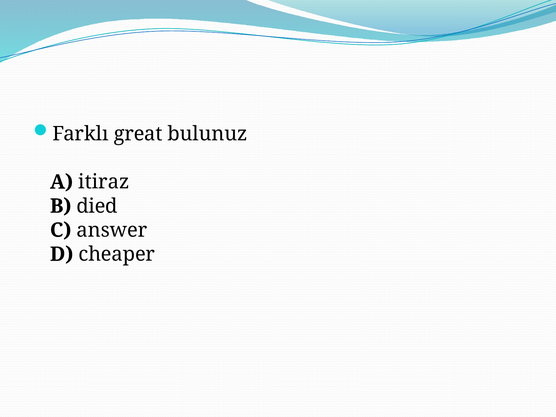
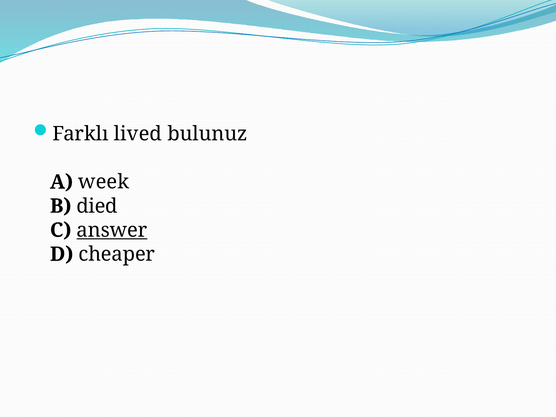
great: great -> lived
itiraz: itiraz -> week
answer underline: none -> present
